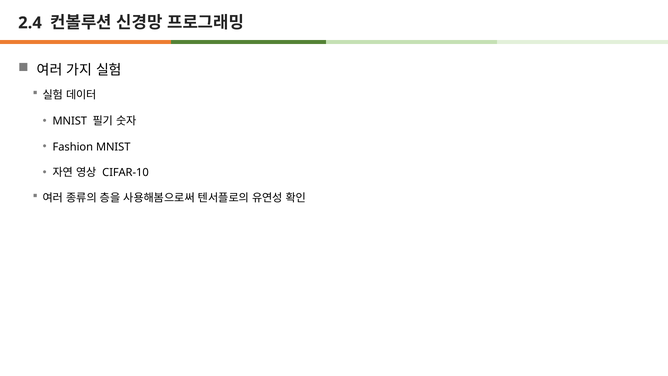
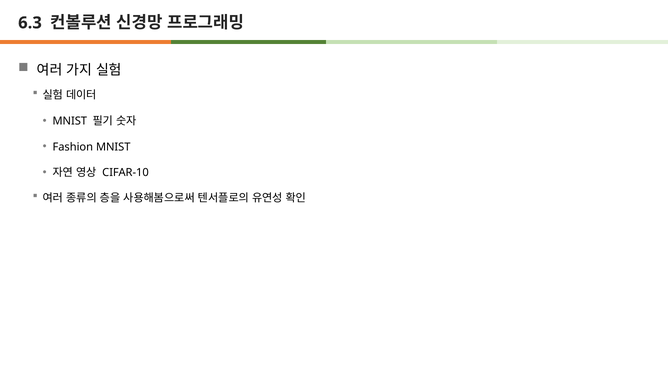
2.4: 2.4 -> 6.3
